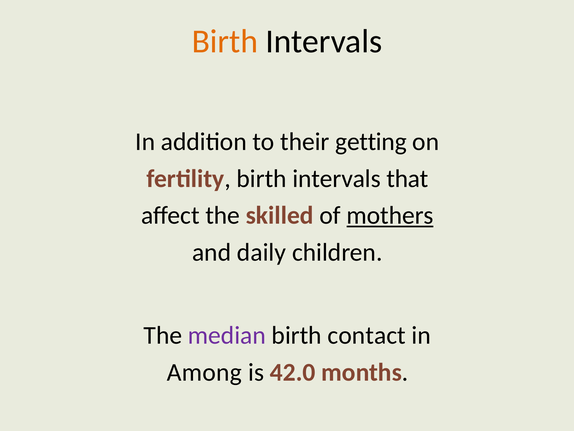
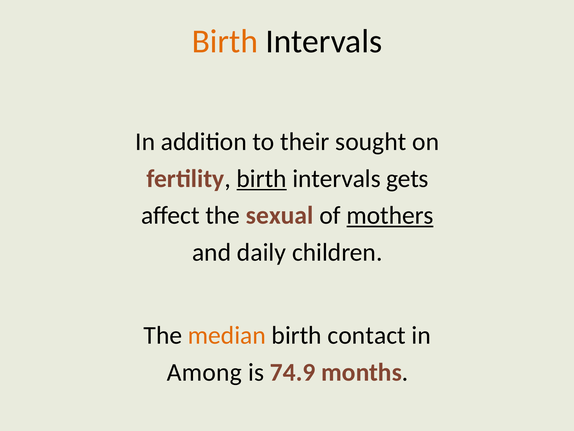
getting: getting -> sought
birth at (262, 178) underline: none -> present
that: that -> gets
skilled: skilled -> sexual
median colour: purple -> orange
42.0: 42.0 -> 74.9
